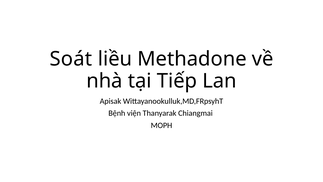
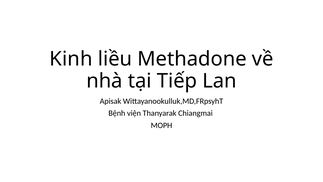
Soát: Soát -> Kinh
